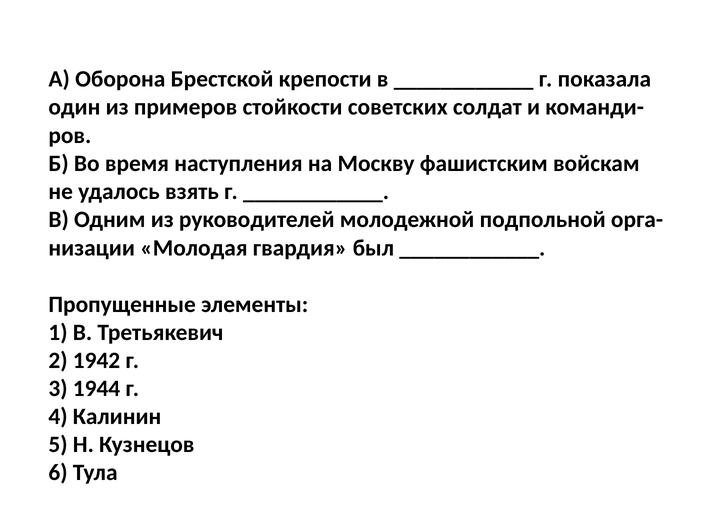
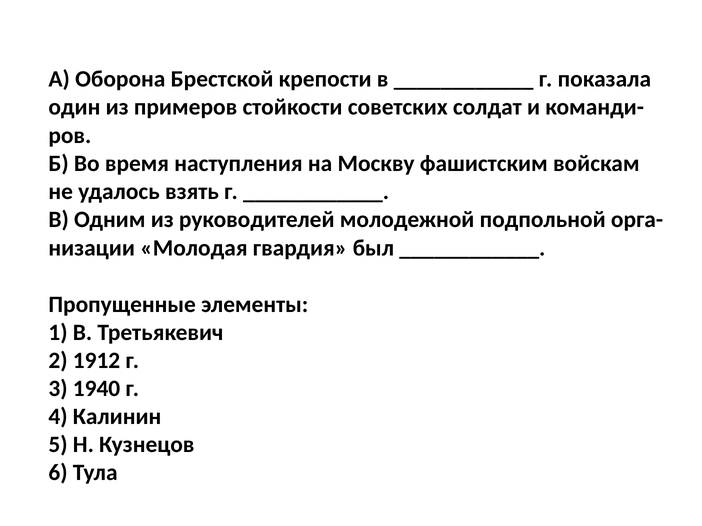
1942: 1942 -> 1912
1944: 1944 -> 1940
